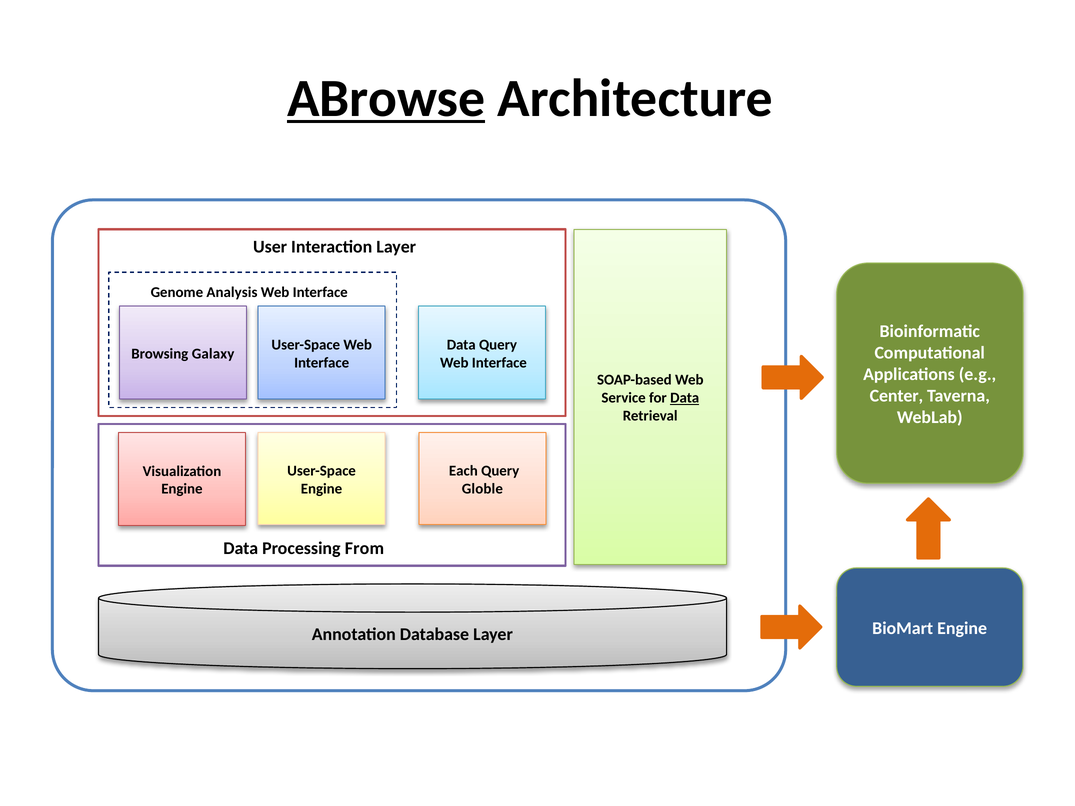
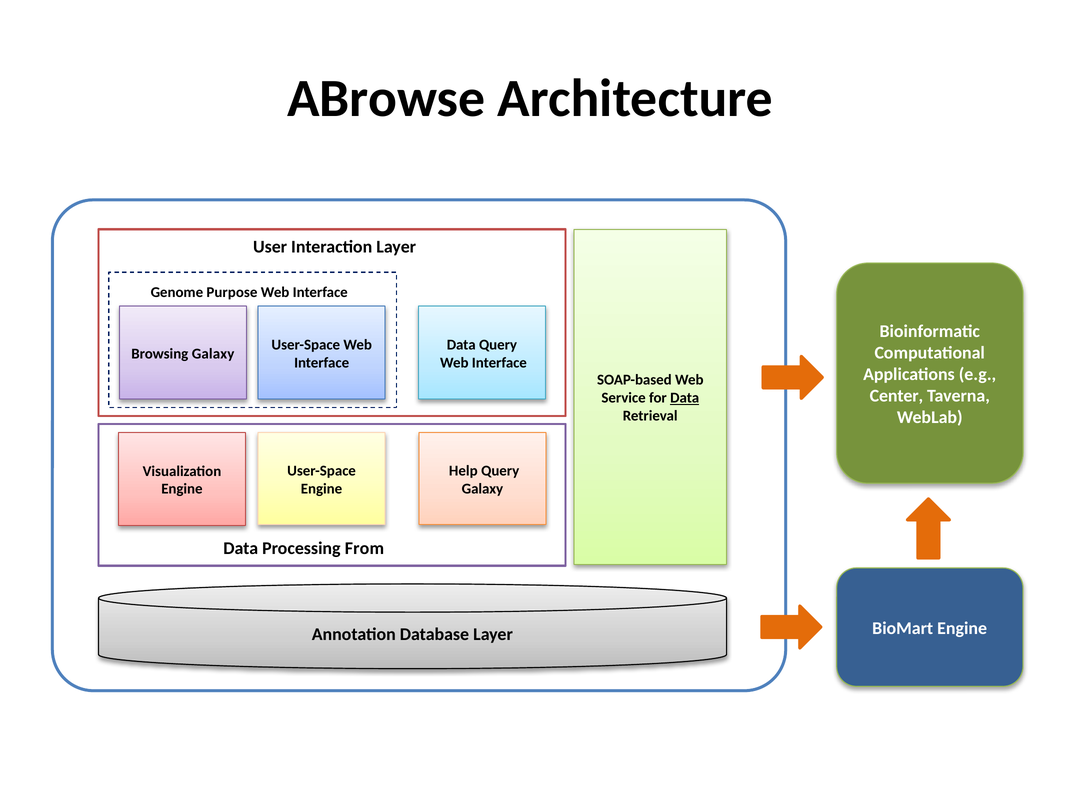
ABrowse underline: present -> none
Analysis: Analysis -> Purpose
Each: Each -> Help
Globle at (482, 489): Globle -> Galaxy
